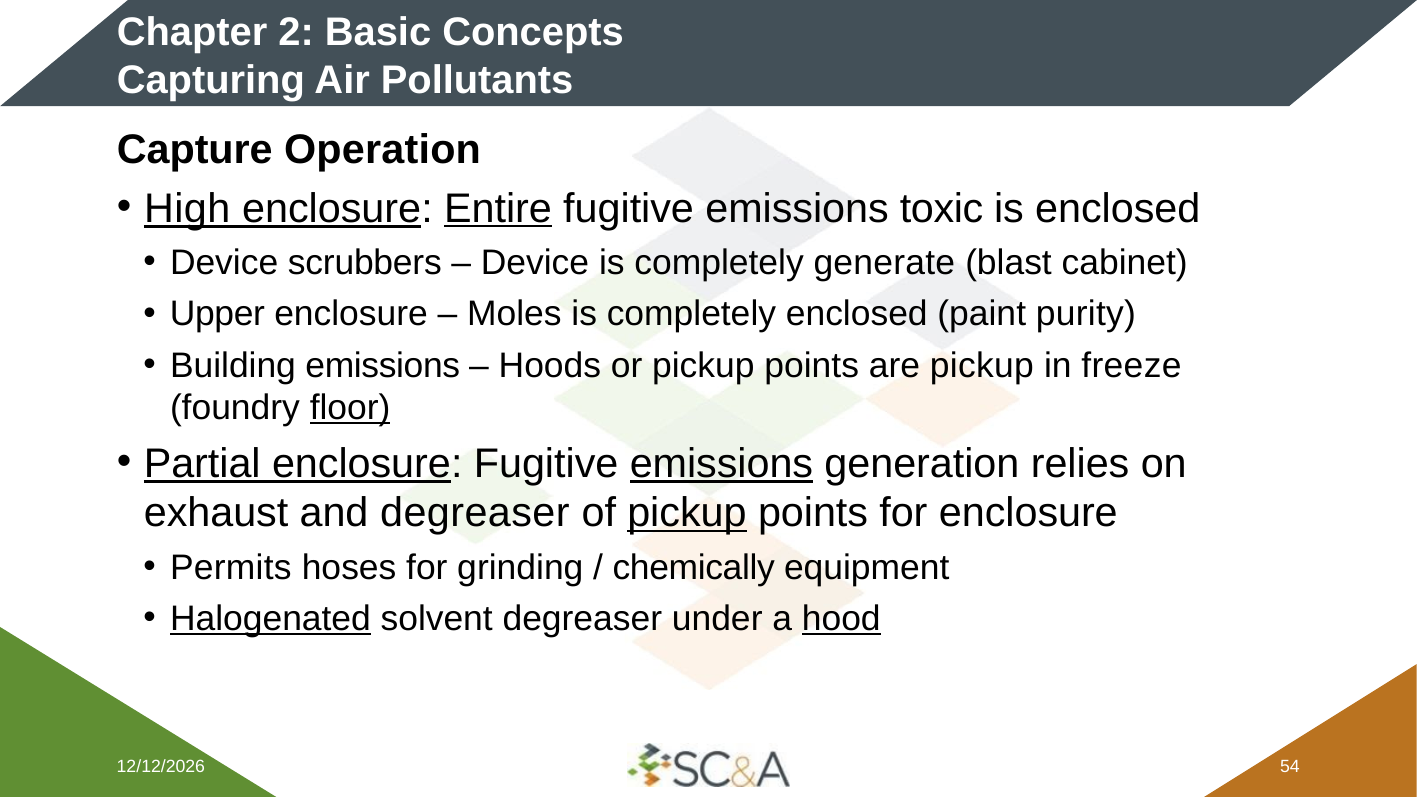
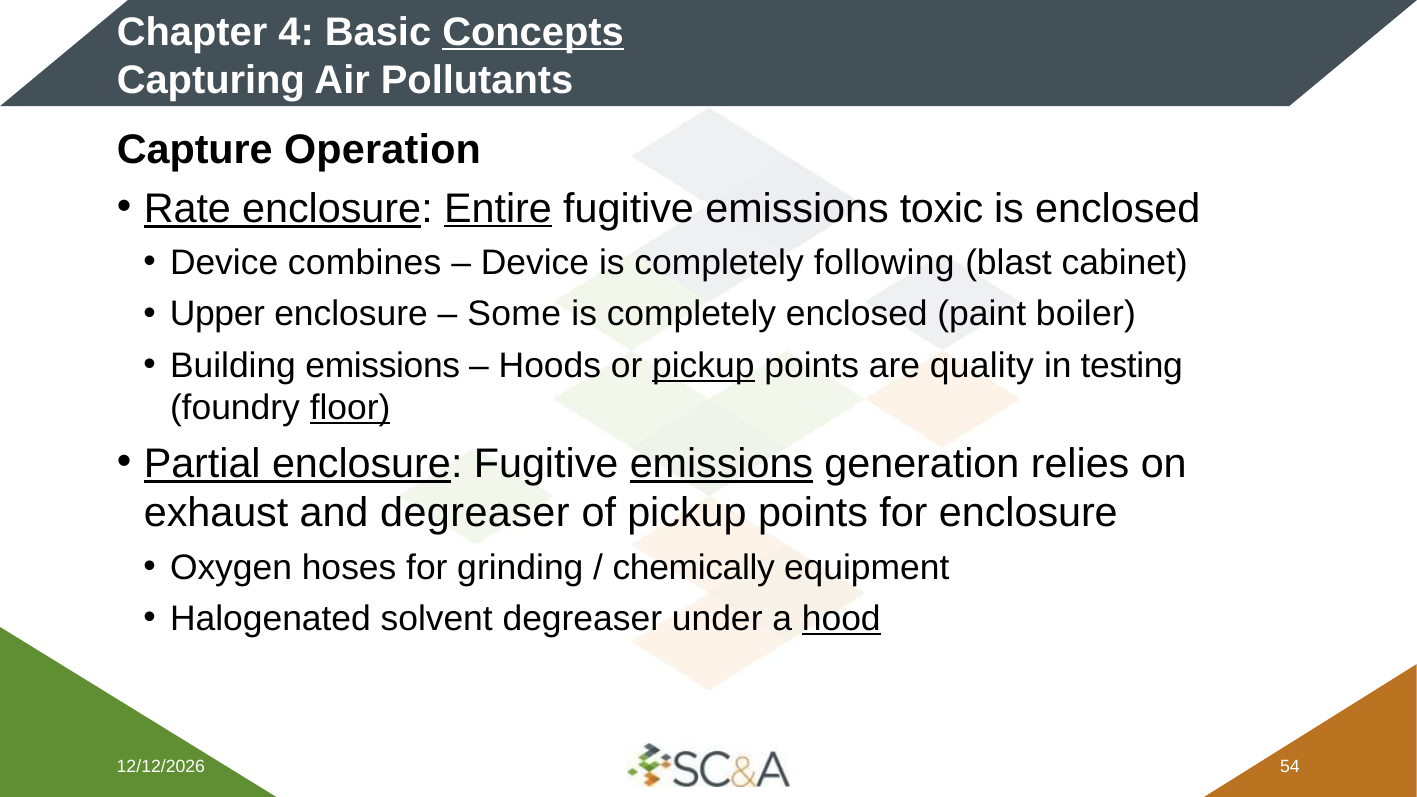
2: 2 -> 4
Concepts underline: none -> present
High: High -> Rate
scrubbers: scrubbers -> combines
generate: generate -> following
Moles: Moles -> Some
purity: purity -> boiler
pickup at (703, 366) underline: none -> present
are pickup: pickup -> quality
freeze: freeze -> testing
pickup at (687, 513) underline: present -> none
Permits: Permits -> Oxygen
Halogenated underline: present -> none
